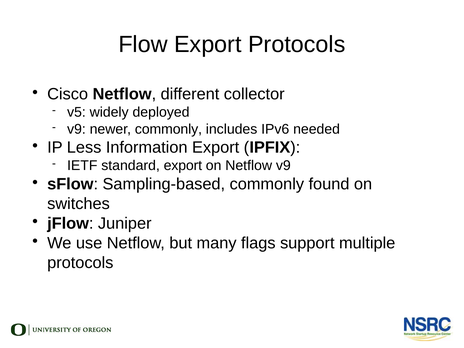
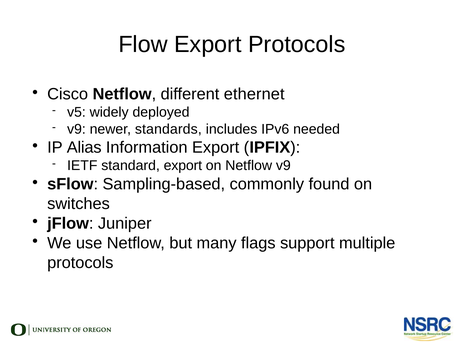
collector: collector -> ethernet
newer commonly: commonly -> standards
Less: Less -> Alias
